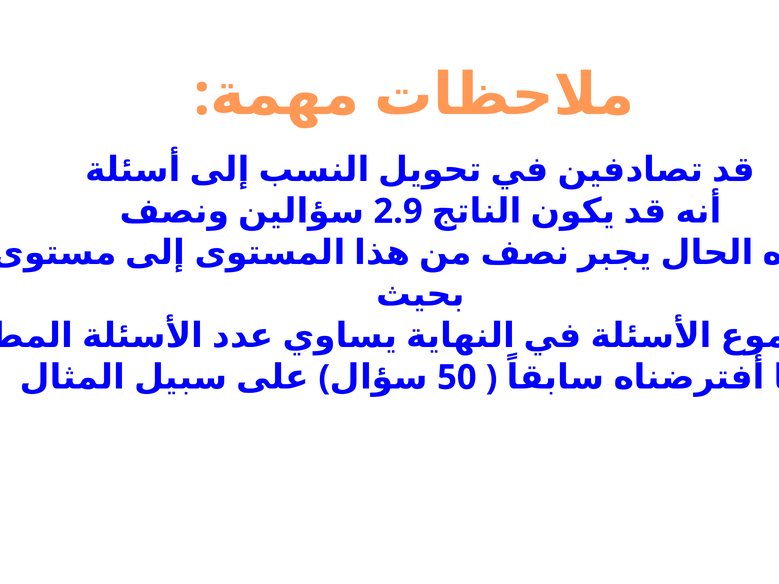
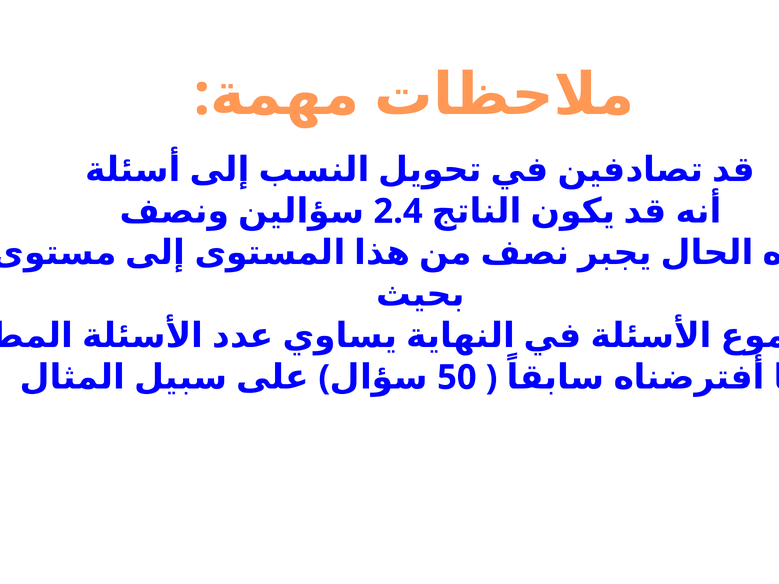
2.9: 2.9 -> 2.4
